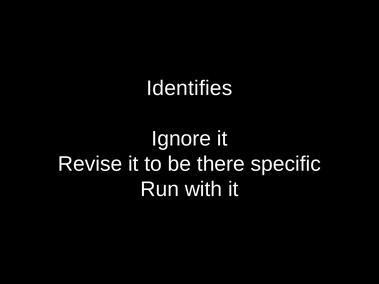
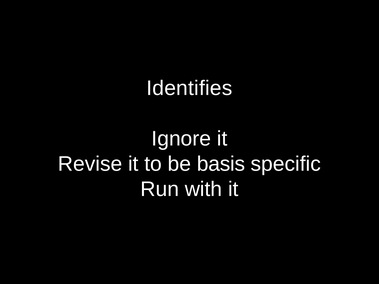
there: there -> basis
